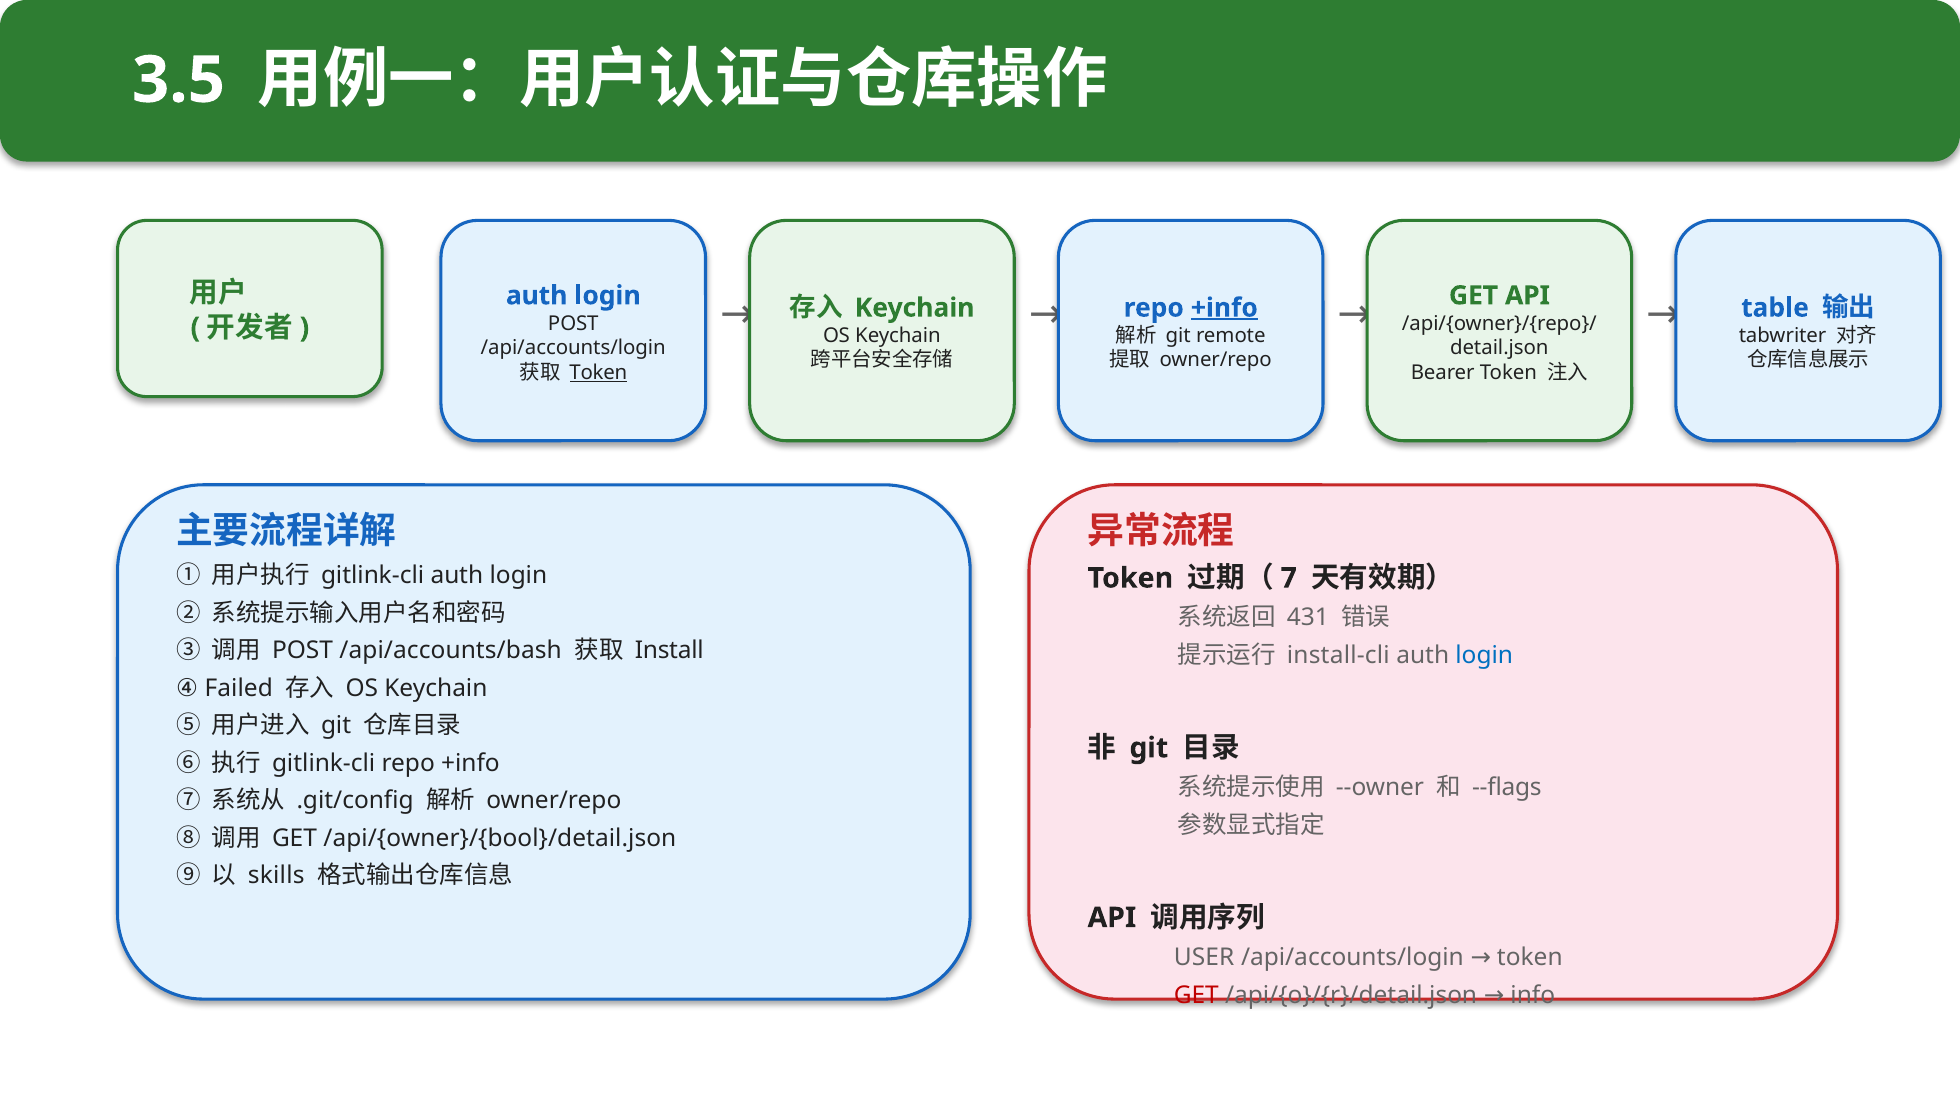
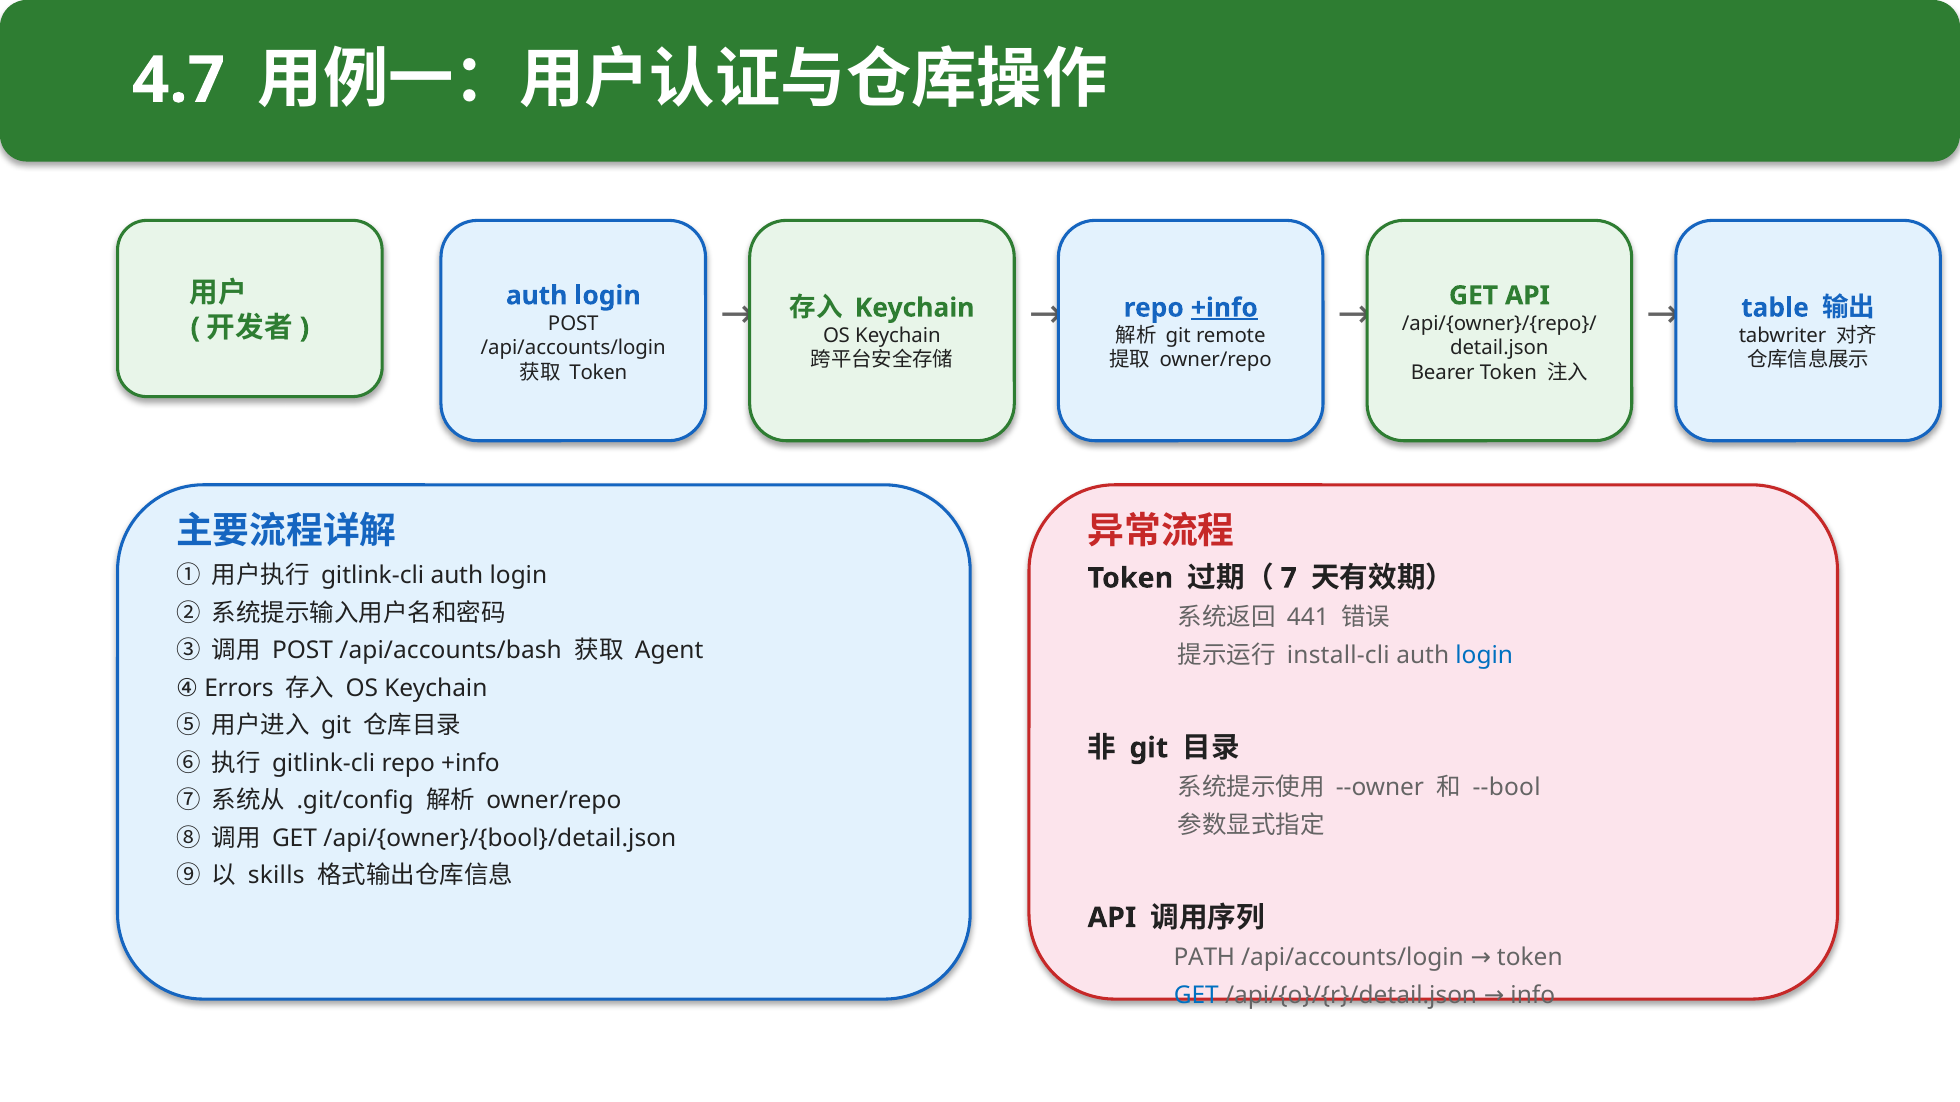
3.5: 3.5 -> 4.7
Token at (598, 373) underline: present -> none
431: 431 -> 441
Install: Install -> Agent
Failed: Failed -> Errors
--flags: --flags -> --bool
USER: USER -> PATH
GET at (1196, 995) colour: red -> blue
